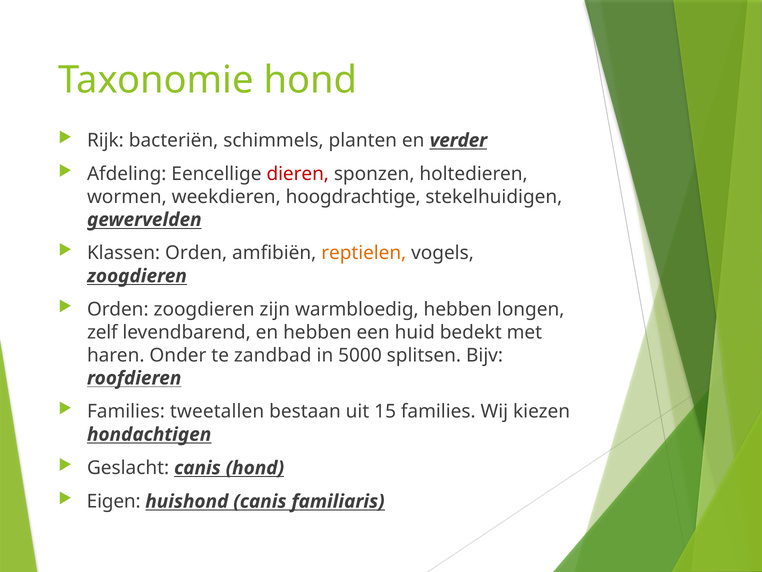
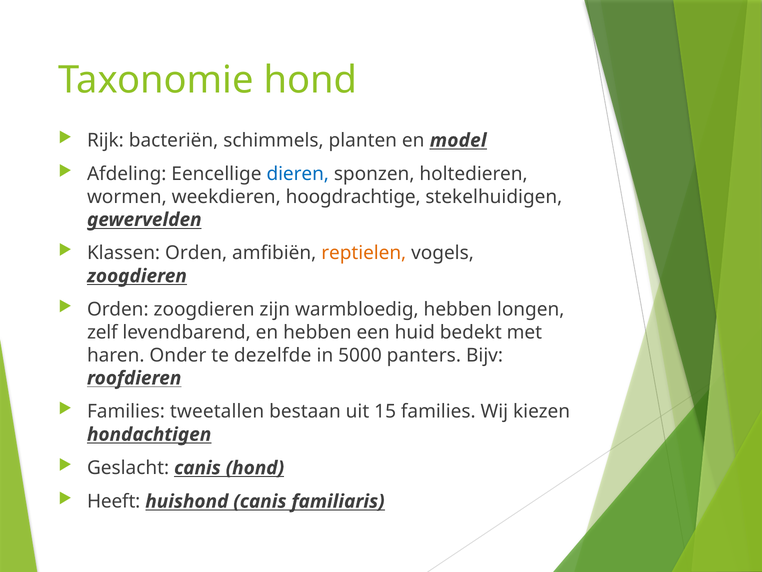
verder: verder -> model
dieren colour: red -> blue
zandbad: zandbad -> dezelfde
splitsen: splitsen -> panters
Eigen: Eigen -> Heeft
